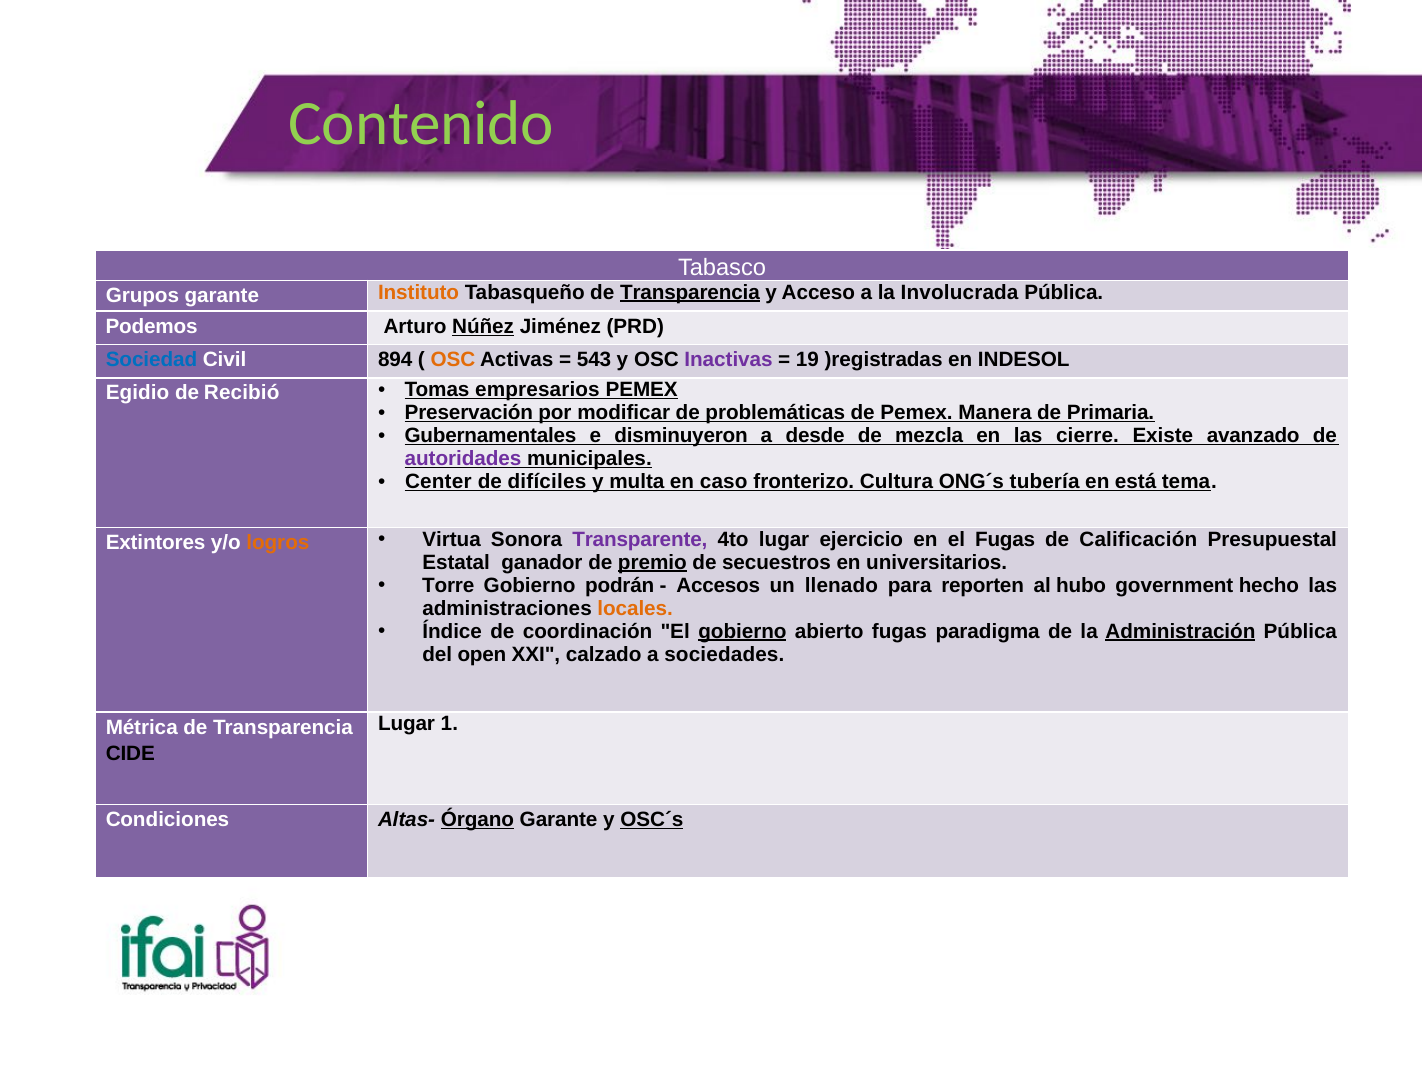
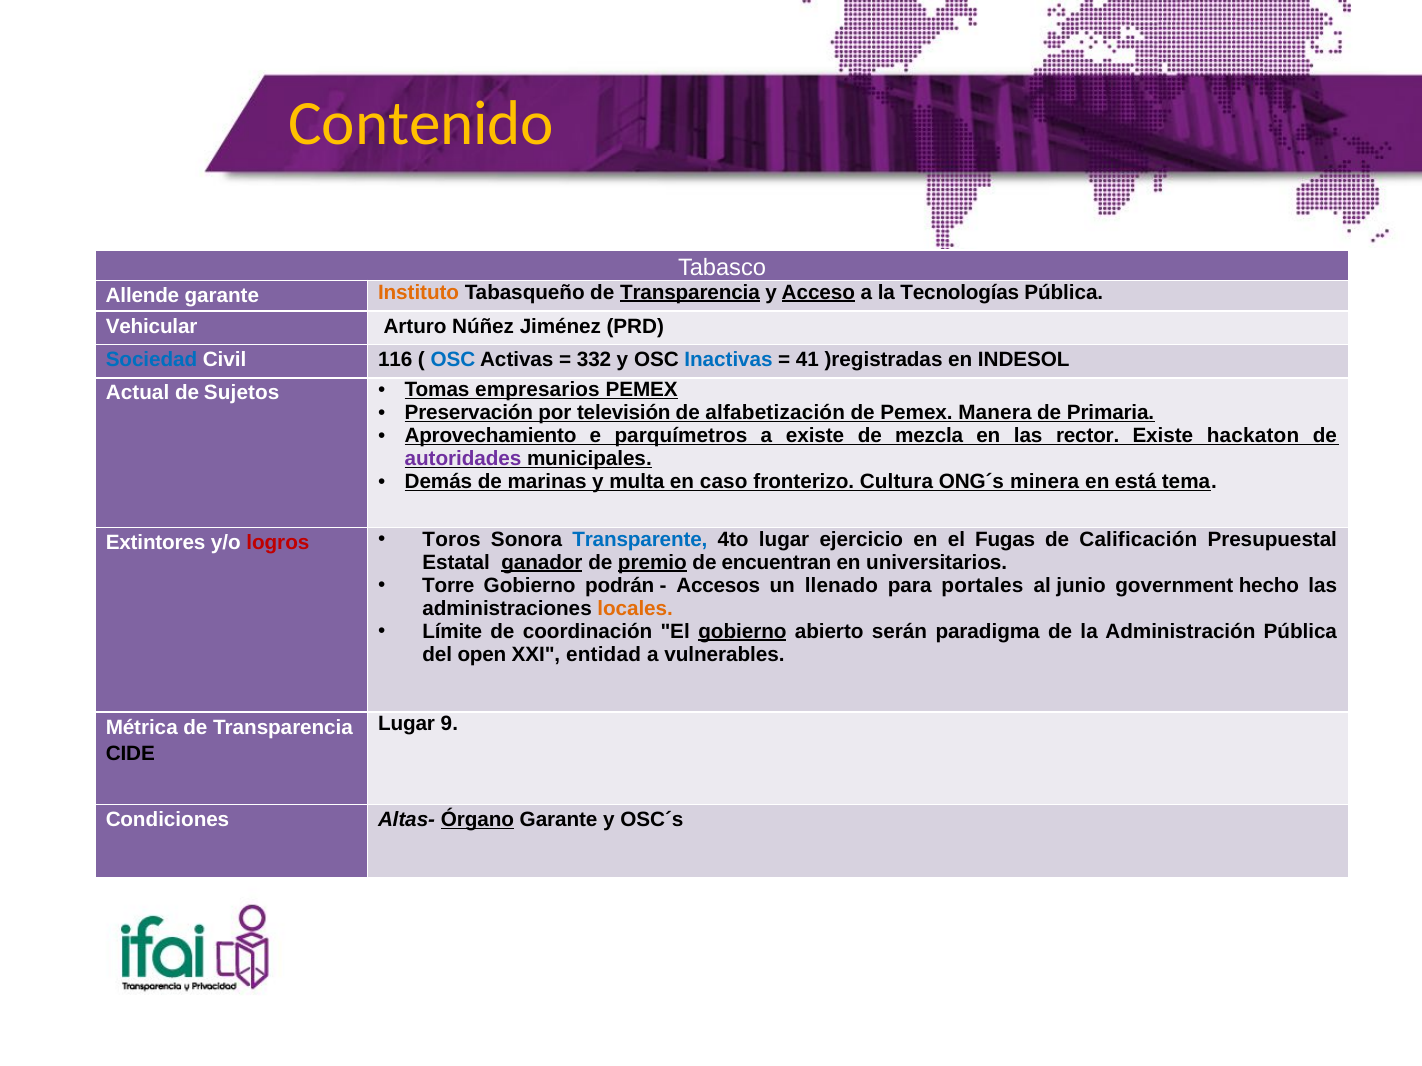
Contenido colour: light green -> yellow
Grupos: Grupos -> Allende
Acceso underline: none -> present
Involucrada: Involucrada -> Tecnologías
Podemos: Podemos -> Vehicular
Núñez underline: present -> none
894: 894 -> 116
OSC at (453, 360) colour: orange -> blue
543: 543 -> 332
Inactivas colour: purple -> blue
19: 19 -> 41
Egidio: Egidio -> Actual
Recibió: Recibió -> Sujetos
modificar: modificar -> televisión
problemáticas: problemáticas -> alfabetización
Gubernamentales: Gubernamentales -> Aprovechamiento
disminuyeron: disminuyeron -> parquímetros
a desde: desde -> existe
cierre: cierre -> rector
avanzado: avanzado -> hackaton
Center: Center -> Demás
difíciles: difíciles -> marinas
tubería: tubería -> minera
logros colour: orange -> red
Virtua: Virtua -> Toros
Transparente colour: purple -> blue
ganador underline: none -> present
secuestros: secuestros -> encuentran
reporten: reporten -> portales
hubo: hubo -> junio
Índice: Índice -> Límite
abierto fugas: fugas -> serán
Administración underline: present -> none
calzado: calzado -> entidad
sociedades: sociedades -> vulnerables
1: 1 -> 9
OSC´s underline: present -> none
